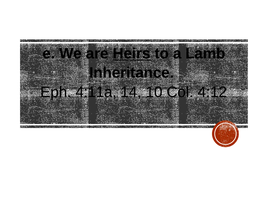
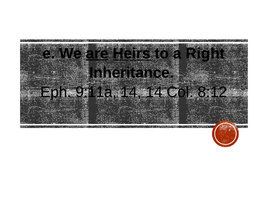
are underline: none -> present
Lamb: Lamb -> Right
4:11a: 4:11a -> 9:11a
14 10: 10 -> 14
4:12: 4:12 -> 8:12
